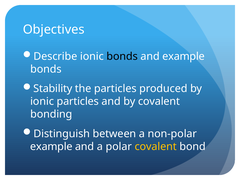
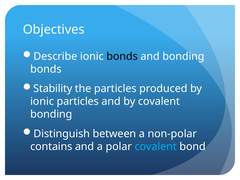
and example: example -> bonding
example at (51, 147): example -> contains
covalent at (156, 147) colour: yellow -> light blue
